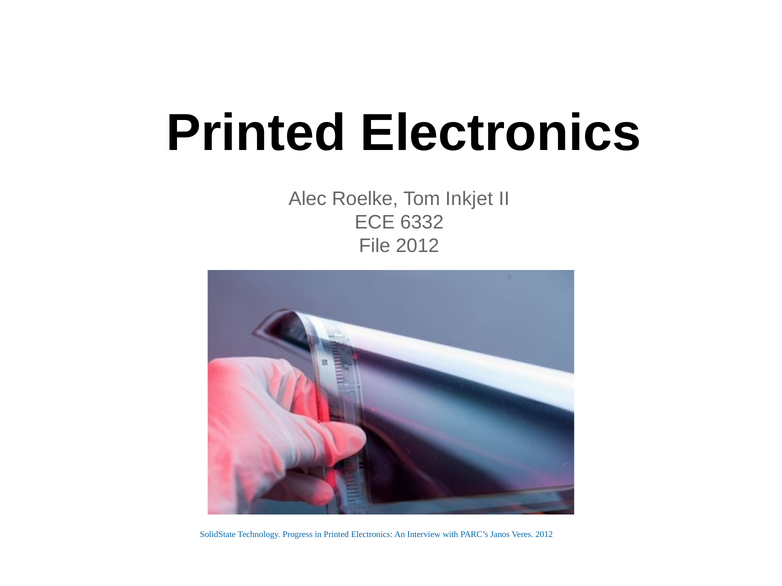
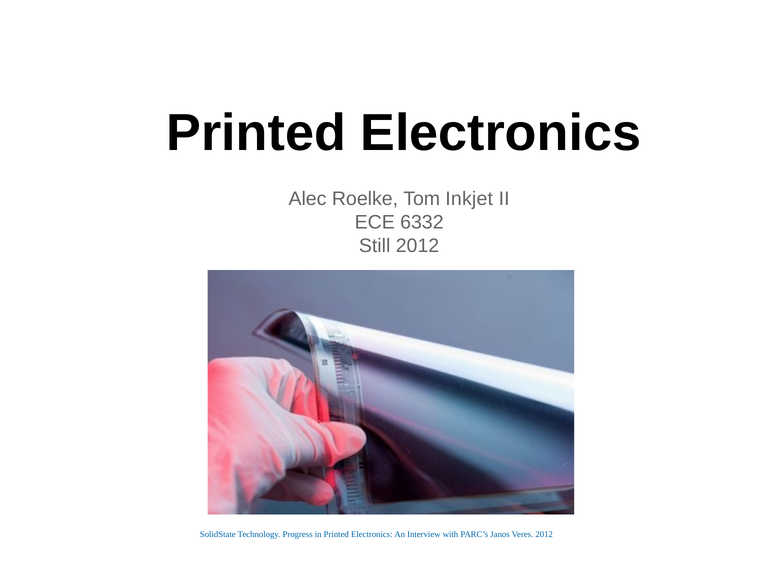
File: File -> Still
